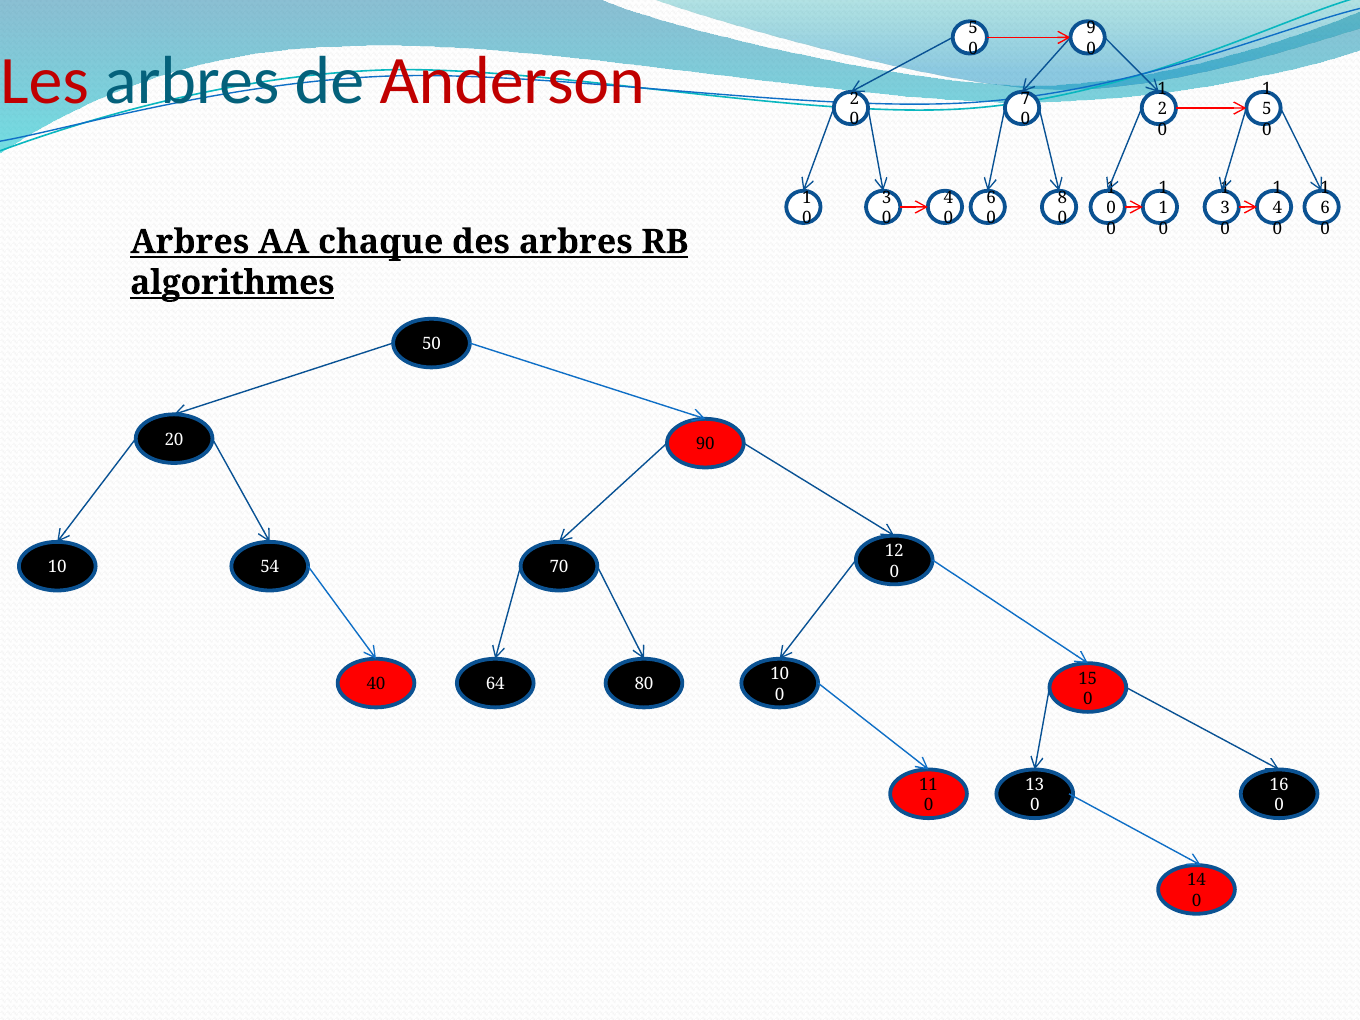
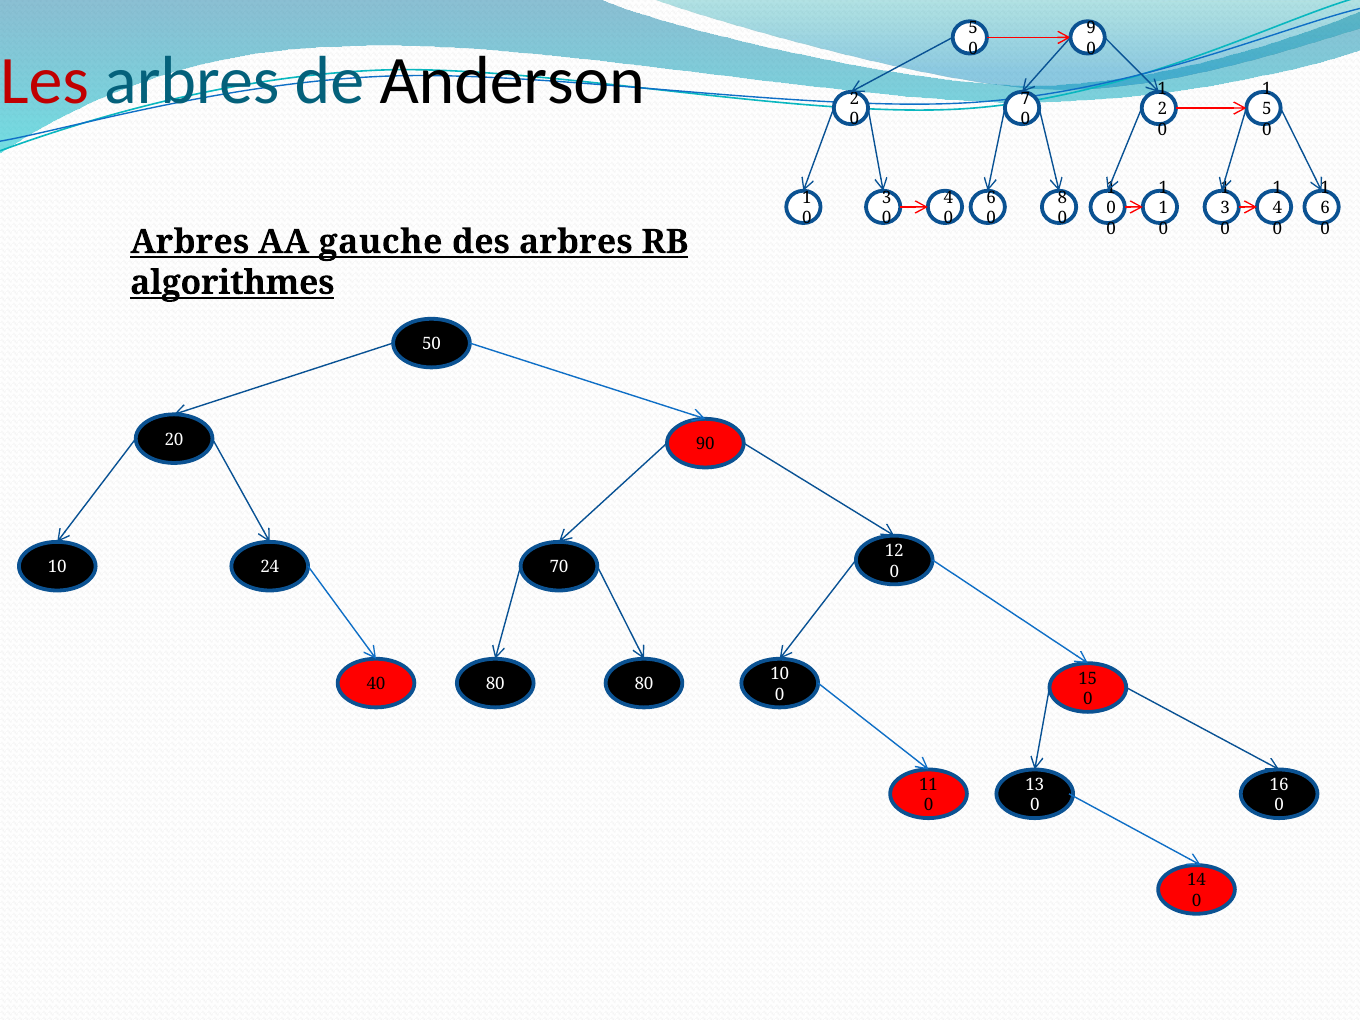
Anderson colour: red -> black
chaque: chaque -> gauche
54: 54 -> 24
40 64: 64 -> 80
